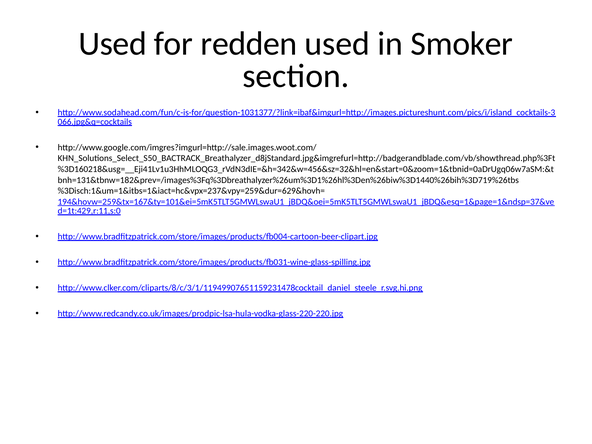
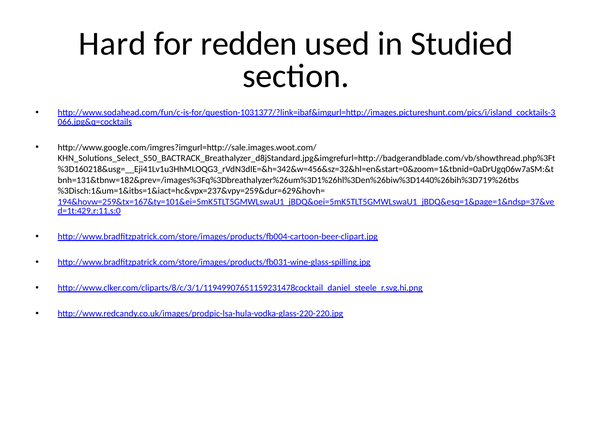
Used at (113, 44): Used -> Hard
Smoker: Smoker -> Studied
